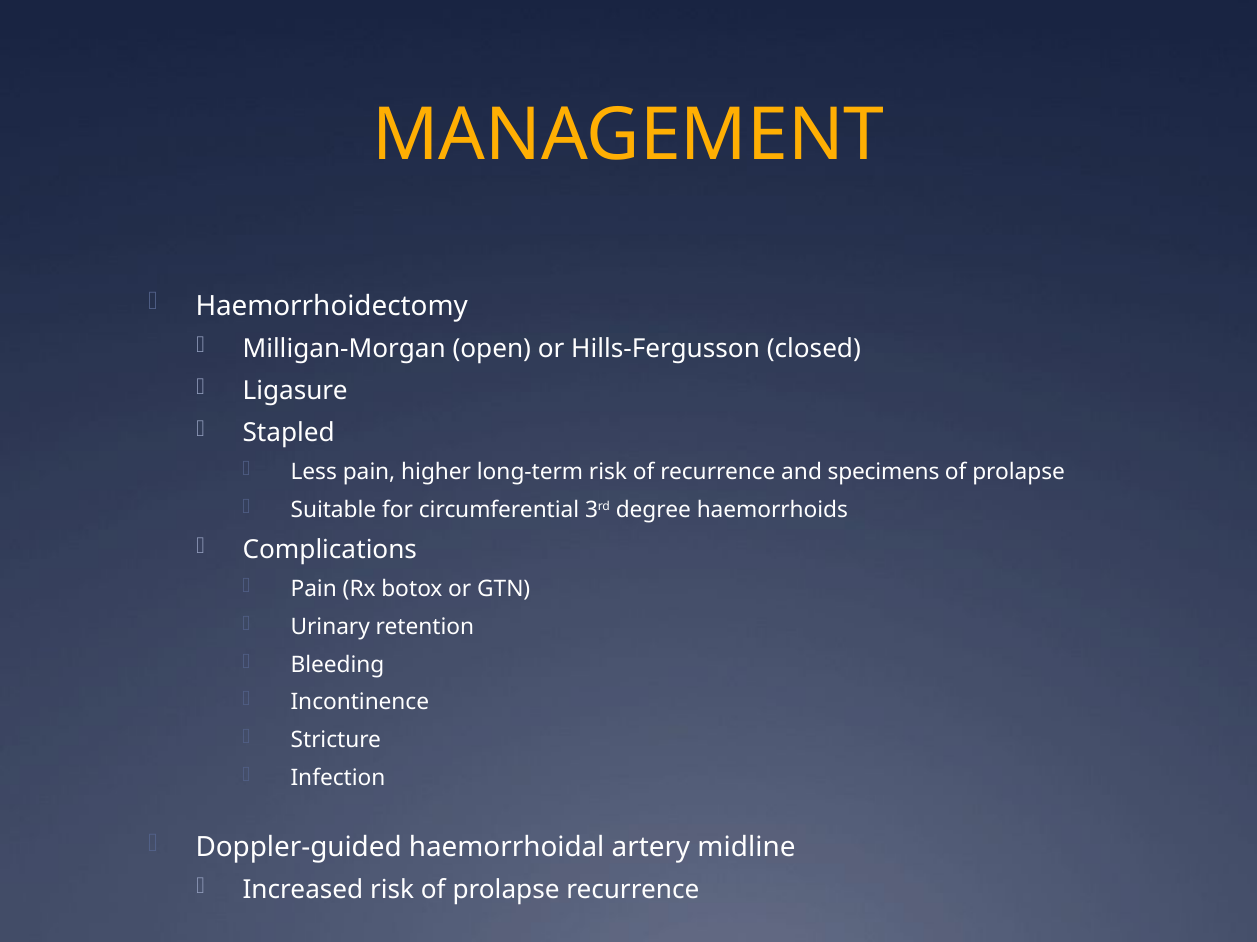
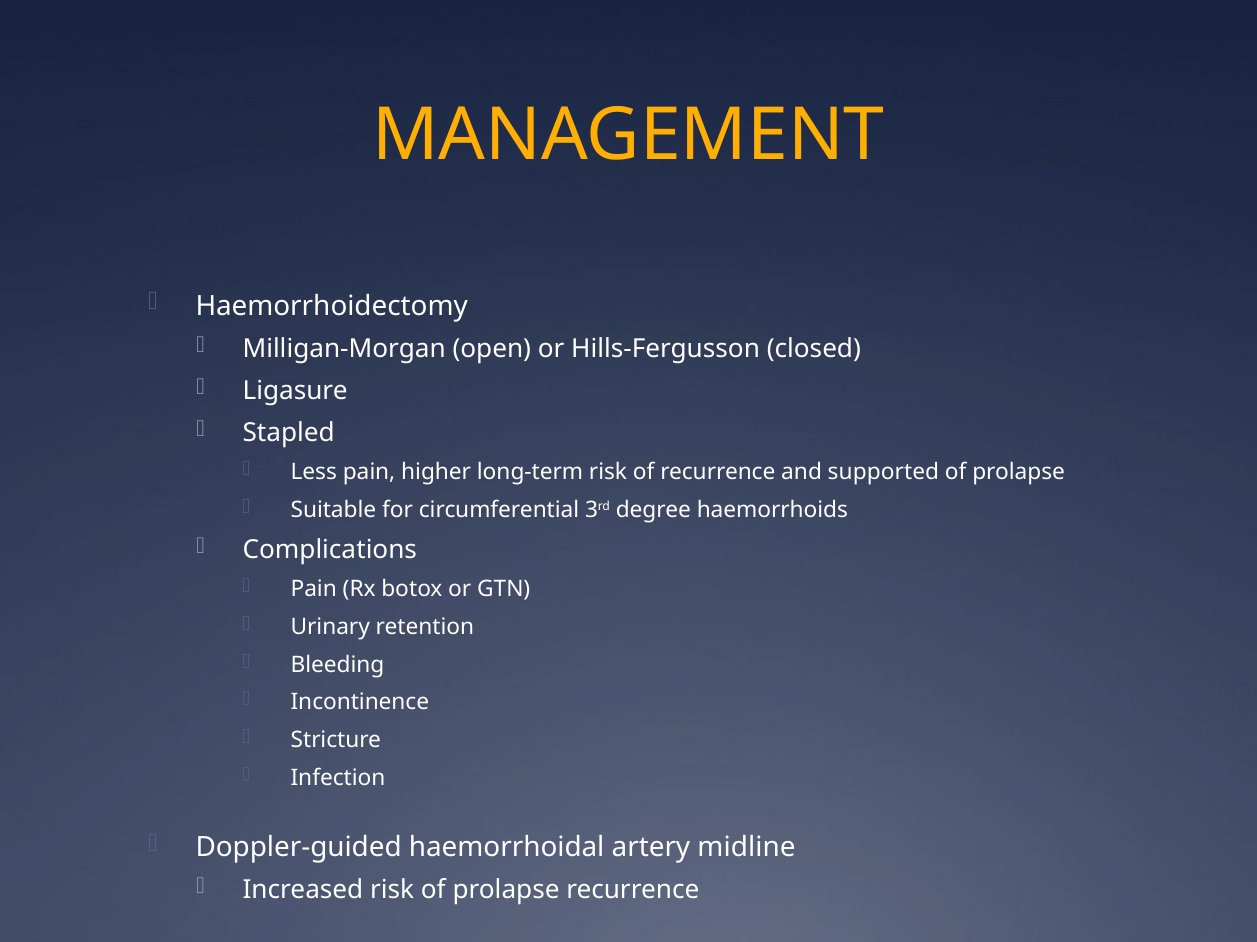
specimens: specimens -> supported
